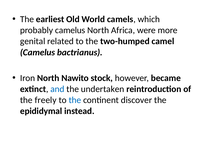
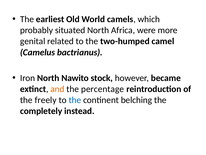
probably camelus: camelus -> situated
and colour: blue -> orange
undertaken: undertaken -> percentage
discover: discover -> belching
epididymal: epididymal -> completely
